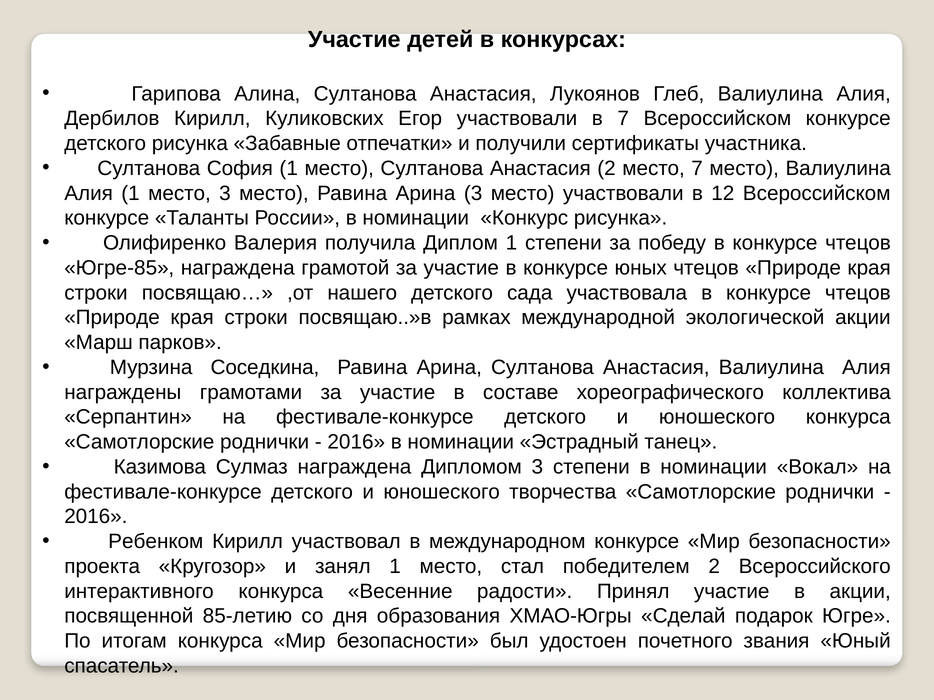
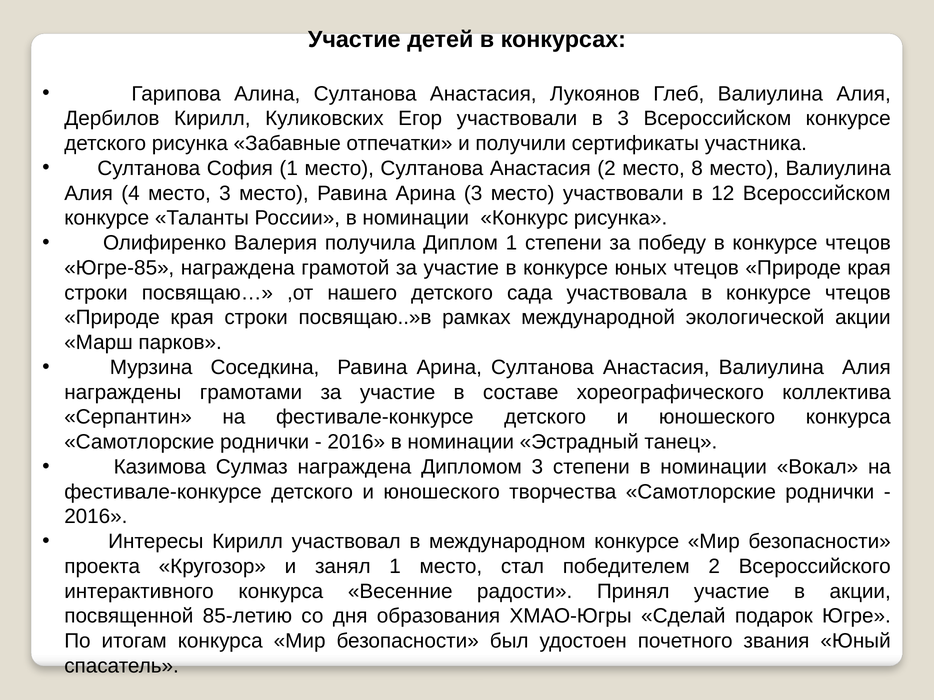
в 7: 7 -> 3
место 7: 7 -> 8
Алия 1: 1 -> 4
Ребенком: Ребенком -> Интересы
